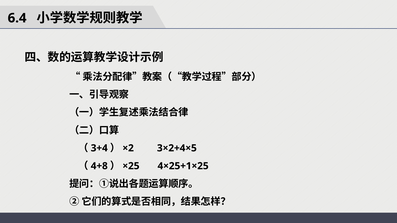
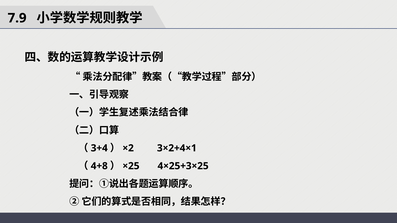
6.4: 6.4 -> 7.9
3×2+4×5: 3×2+4×5 -> 3×2+4×1
4×25+1×25: 4×25+1×25 -> 4×25+3×25
